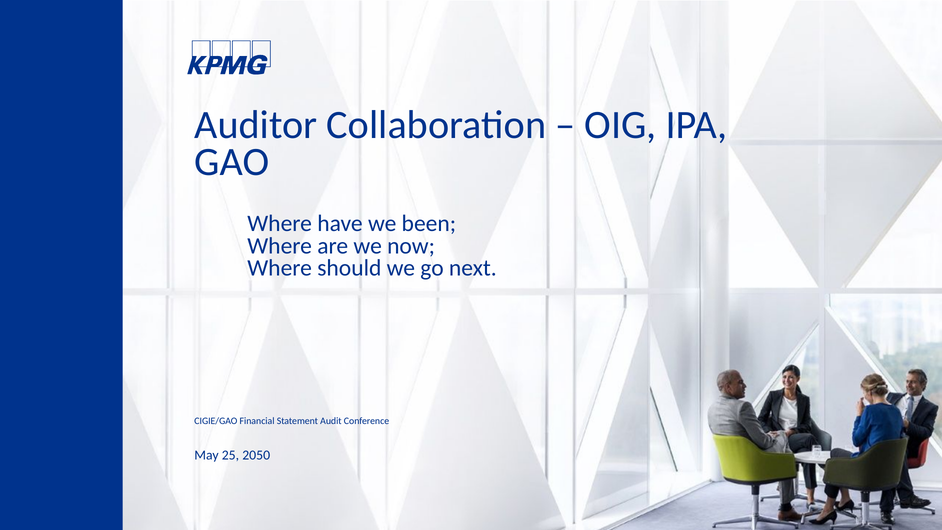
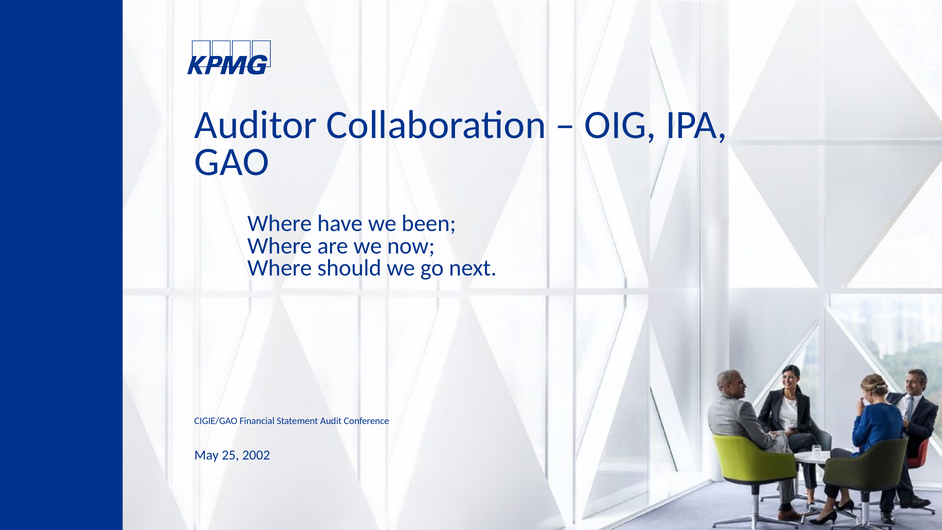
2050: 2050 -> 2002
